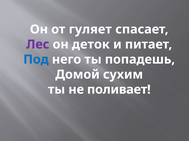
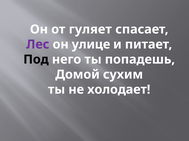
деток: деток -> улице
Под colour: blue -> black
поливает: поливает -> холодает
